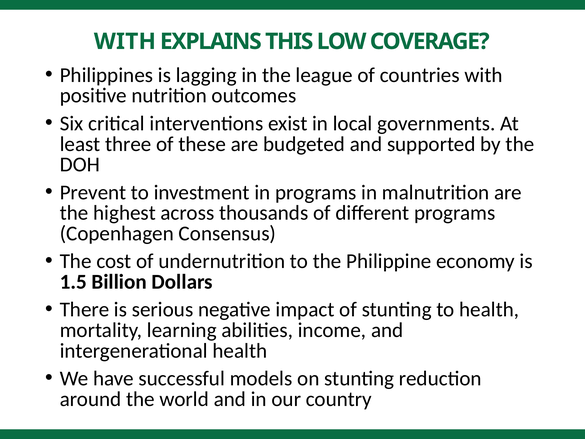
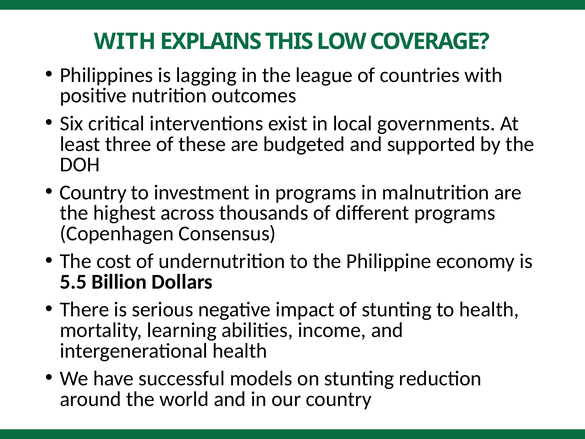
Prevent at (93, 192): Prevent -> Country
1.5: 1.5 -> 5.5
